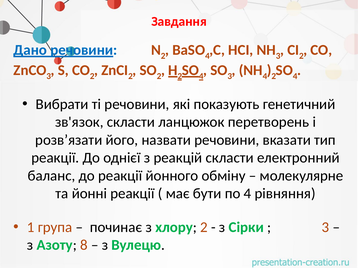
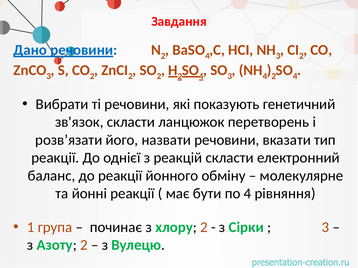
Азоту 8: 8 -> 2
